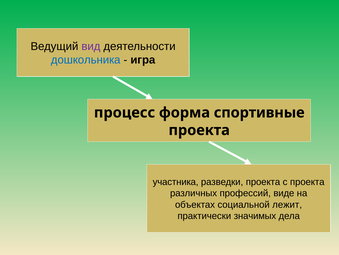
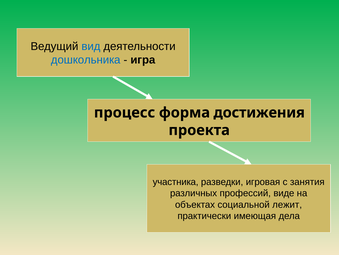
вид colour: purple -> blue
спортивные: спортивные -> достижения
разведки проекта: проекта -> игровая
с проекта: проекта -> занятия
значимых: значимых -> имеющая
